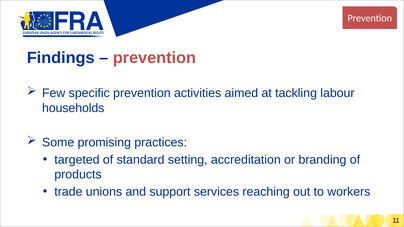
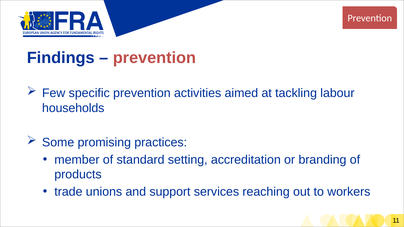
targeted: targeted -> member
